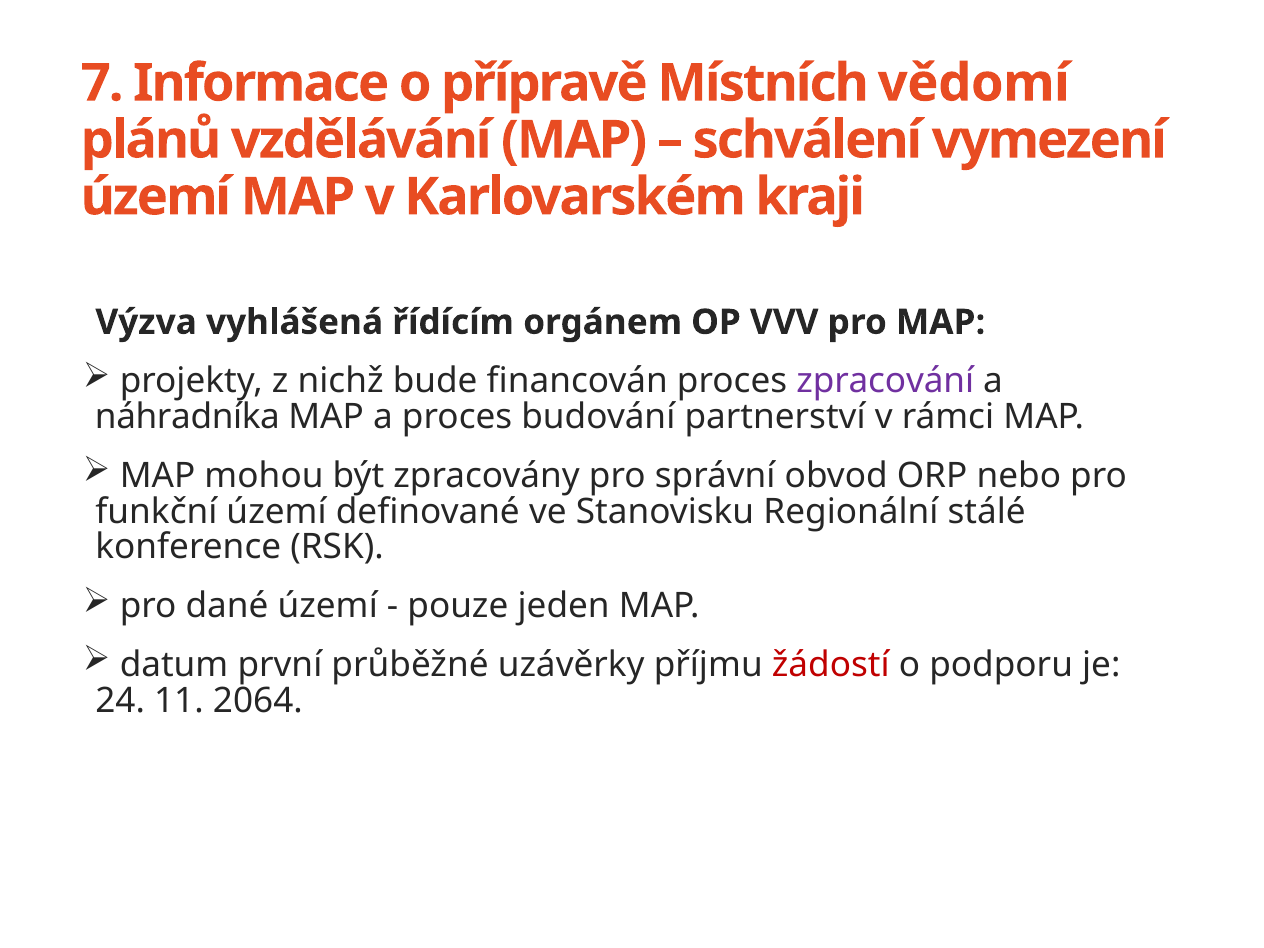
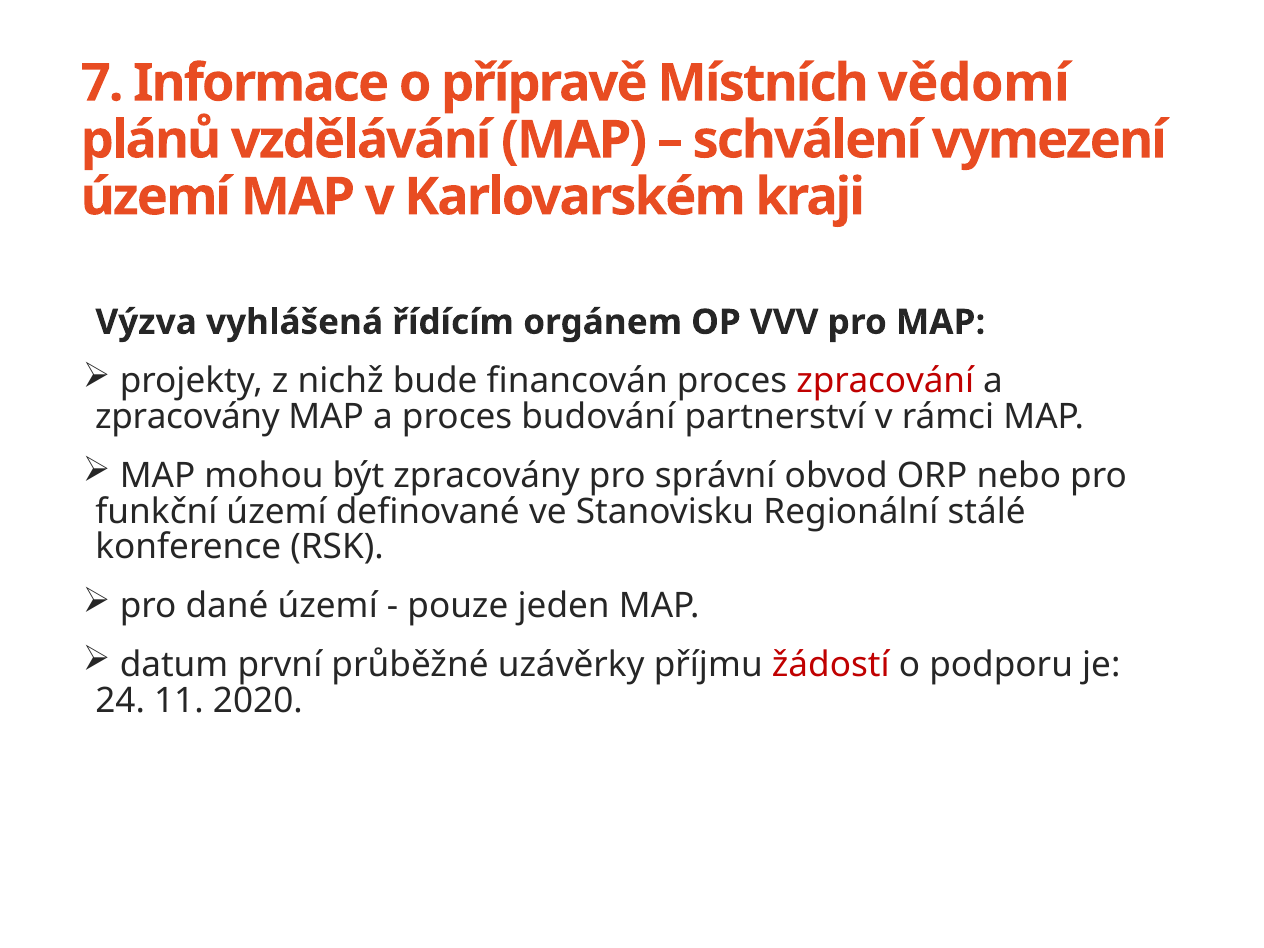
zpracování colour: purple -> red
náhradníka at (187, 417): náhradníka -> zpracovány
2064: 2064 -> 2020
